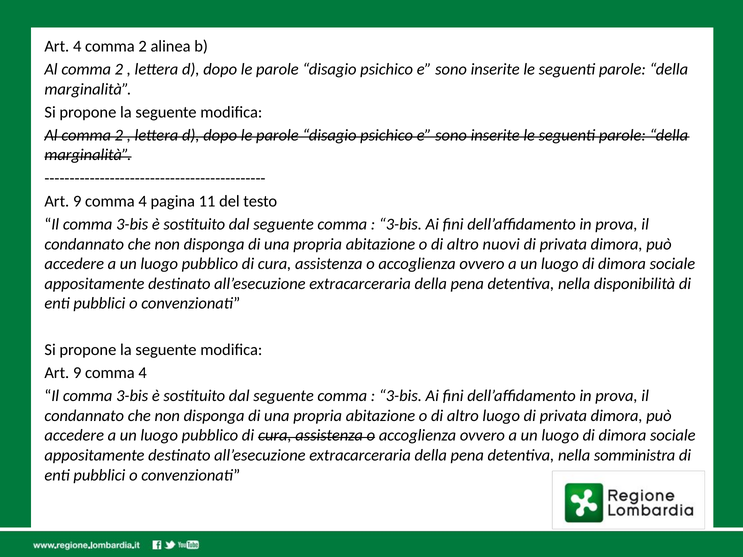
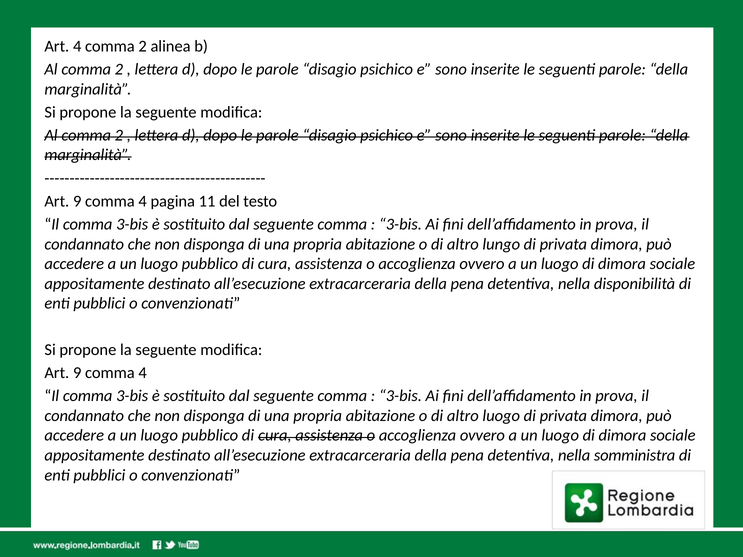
nuovi: nuovi -> lungo
